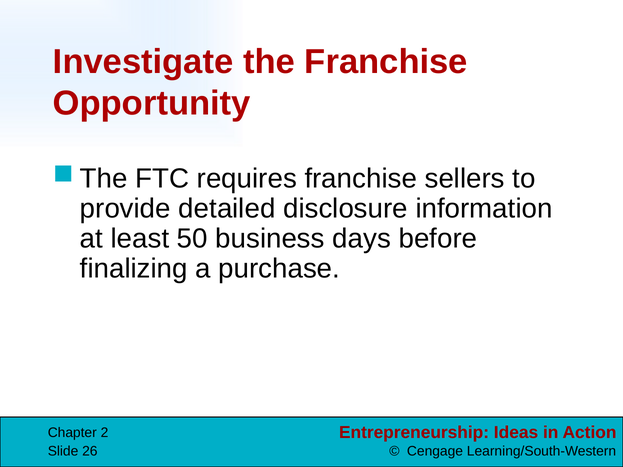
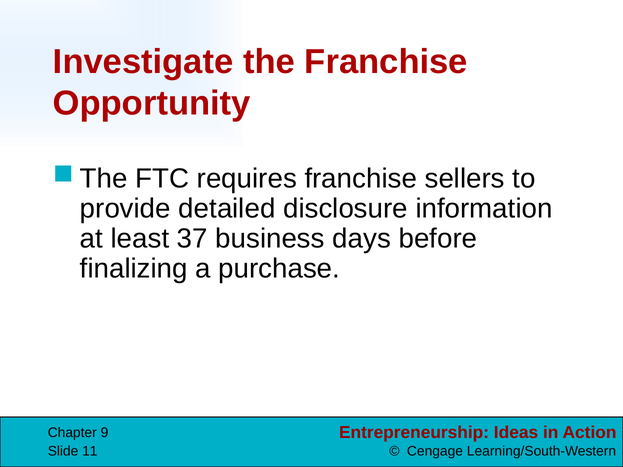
50: 50 -> 37
2: 2 -> 9
26: 26 -> 11
